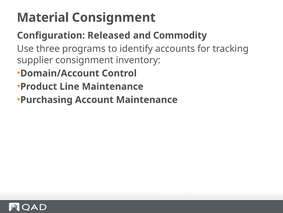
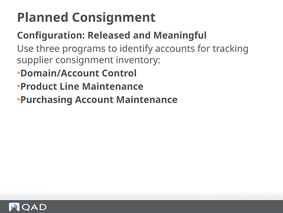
Material: Material -> Planned
Commodity: Commodity -> Meaningful
